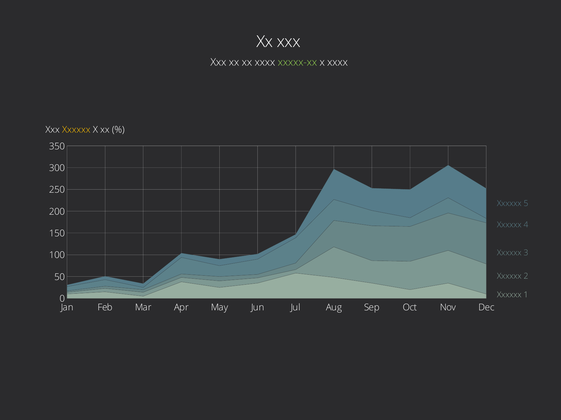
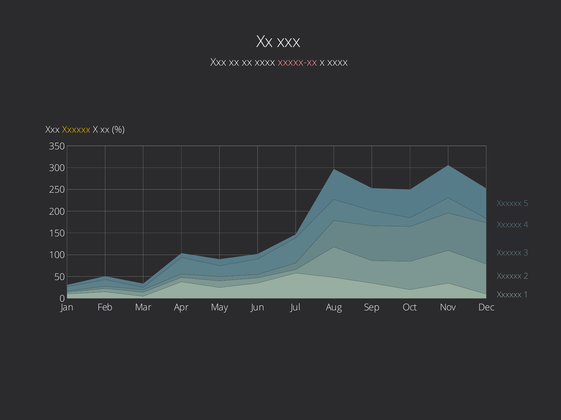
xxxxx-xx colour: light green -> pink
